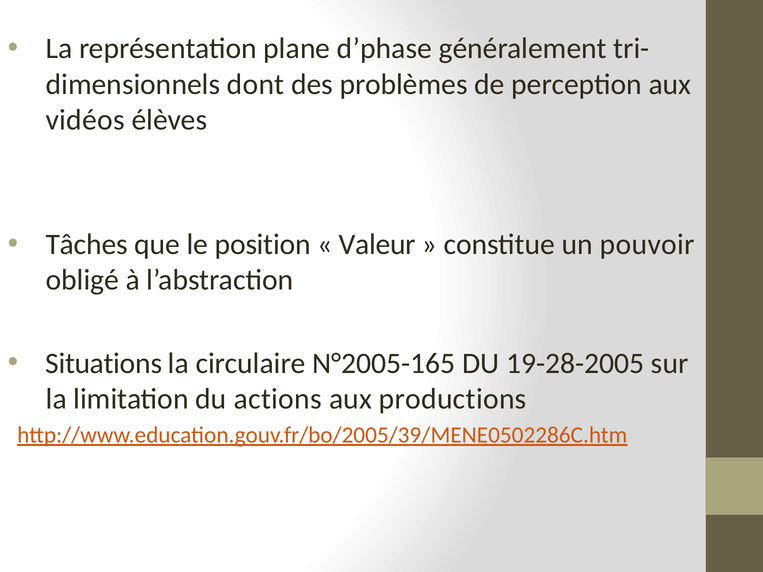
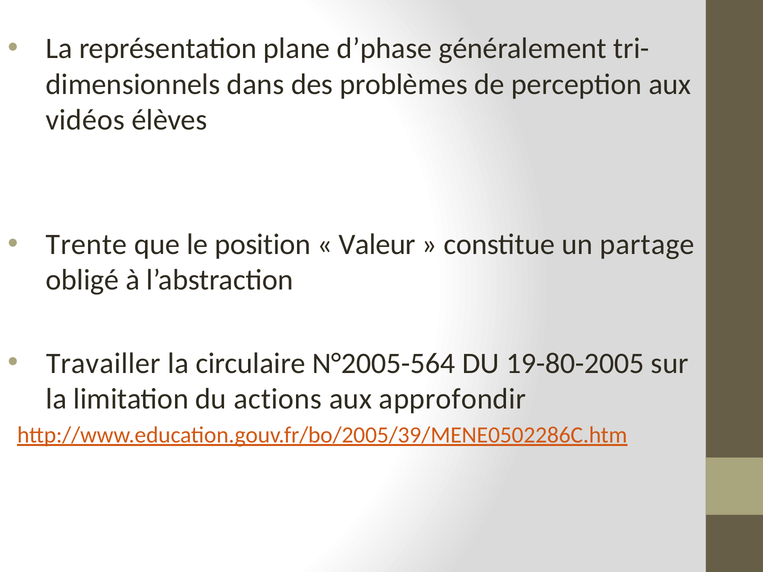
dont: dont -> dans
Tâches: Tâches -> Trente
pouvoir: pouvoir -> partage
Situations: Situations -> Travailler
N°2005-165: N°2005-165 -> N°2005-564
19-28-2005: 19-28-2005 -> 19-80-2005
productions: productions -> approfondir
